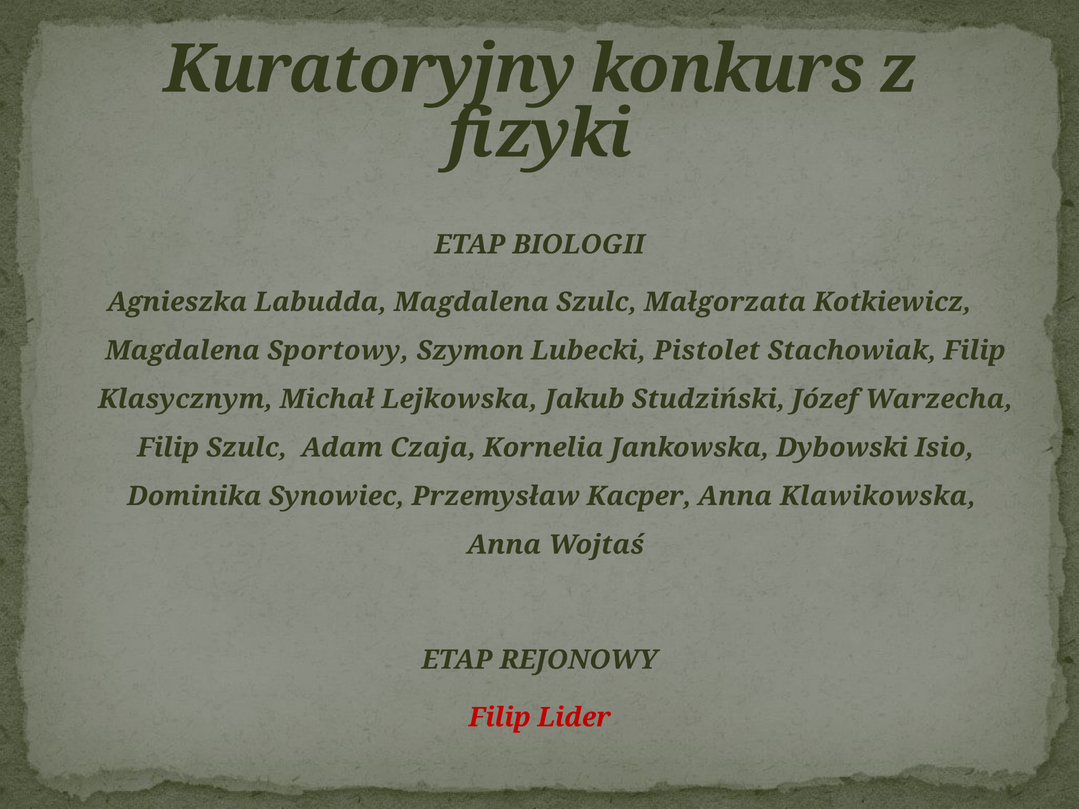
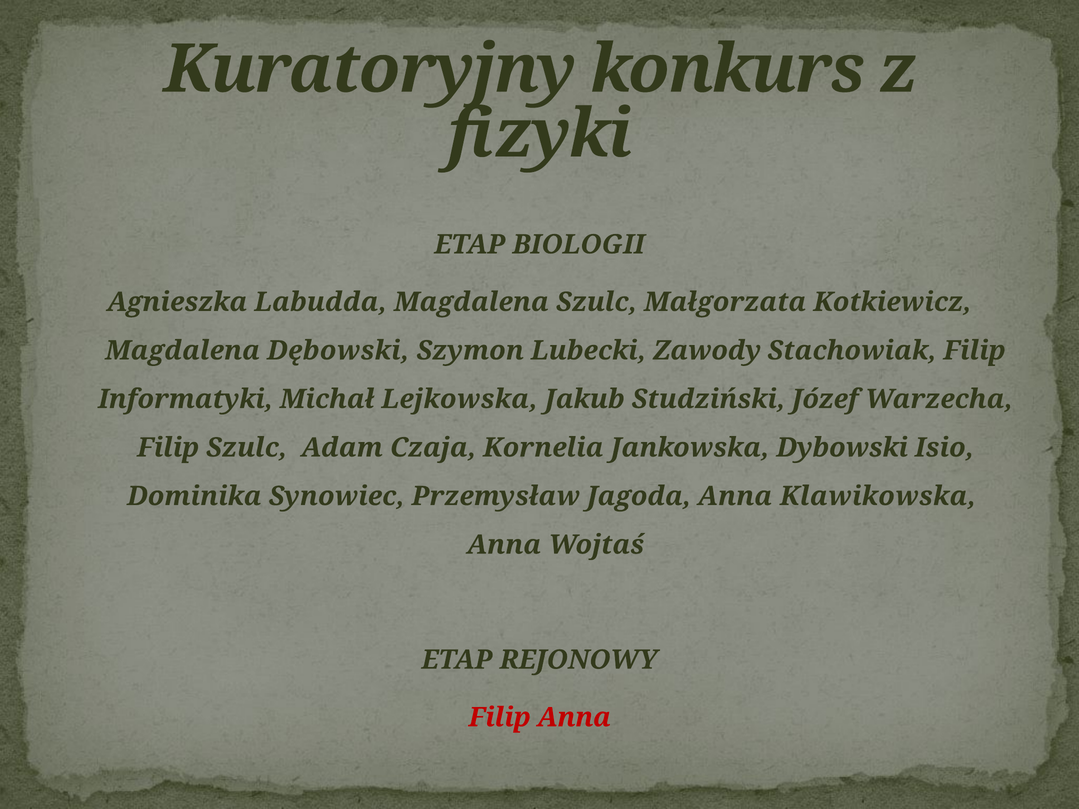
Sportowy: Sportowy -> Dębowski
Pistolet: Pistolet -> Zawody
Klasycznym: Klasycznym -> Informatyki
Kacper: Kacper -> Jagoda
Filip Lider: Lider -> Anna
